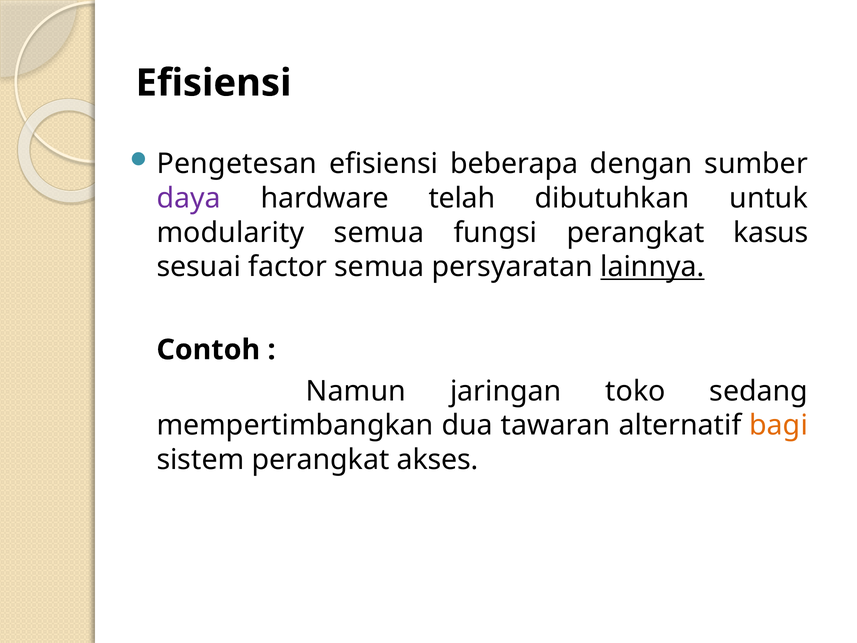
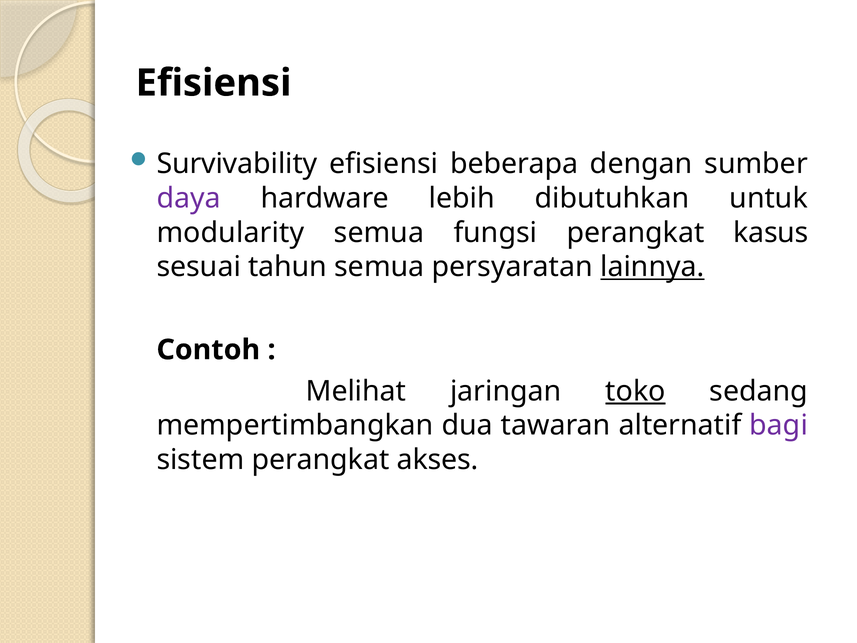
Pengetesan: Pengetesan -> Survivability
telah: telah -> lebih
factor: factor -> tahun
Namun: Namun -> Melihat
toko underline: none -> present
bagi colour: orange -> purple
